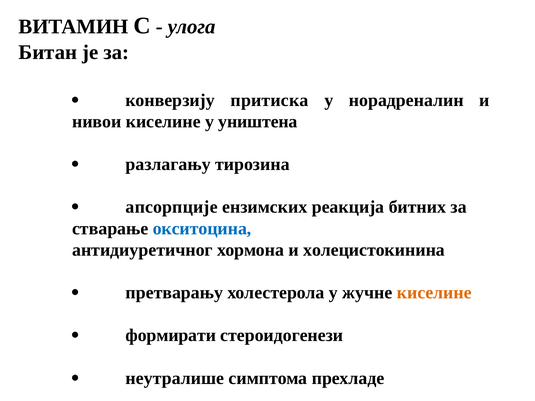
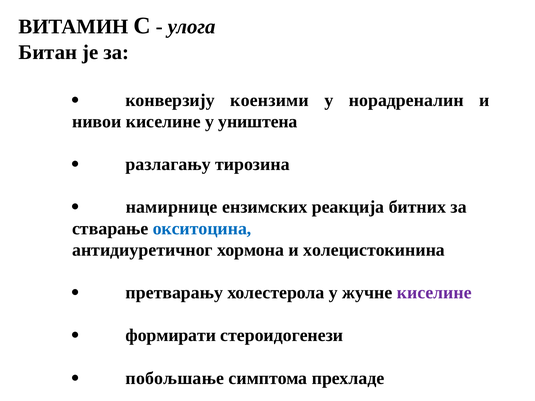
притиска: притиска -> коензими
апсорпције: апсорпције -> намирнице
киселине at (434, 293) colour: orange -> purple
неутралише: неутралише -> побољшање
